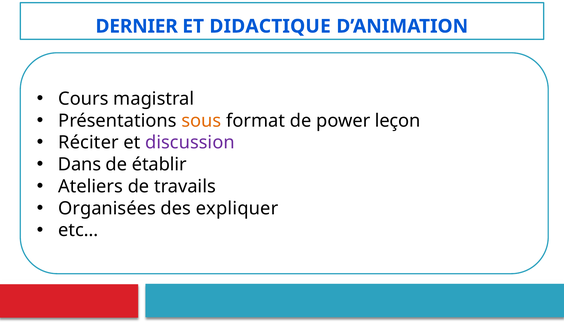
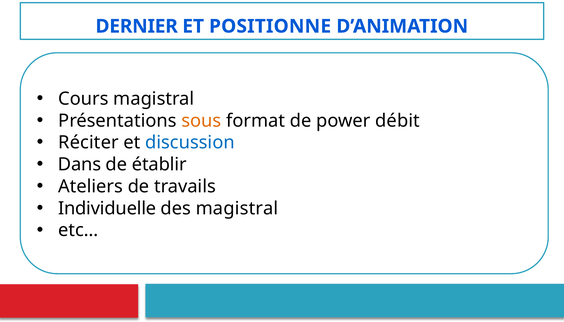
DIDACTIQUE: DIDACTIQUE -> POSITIONNE
leçon: leçon -> débit
discussion colour: purple -> blue
Organisées: Organisées -> Individuelle
des expliquer: expliquer -> magistral
